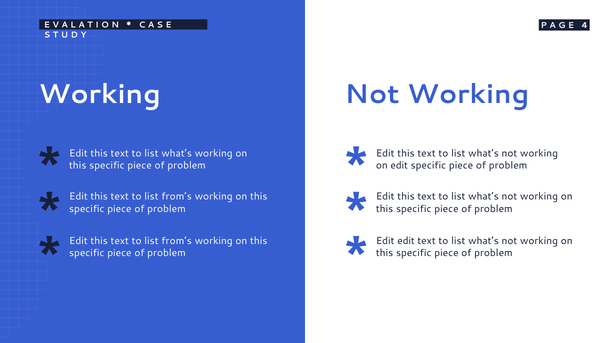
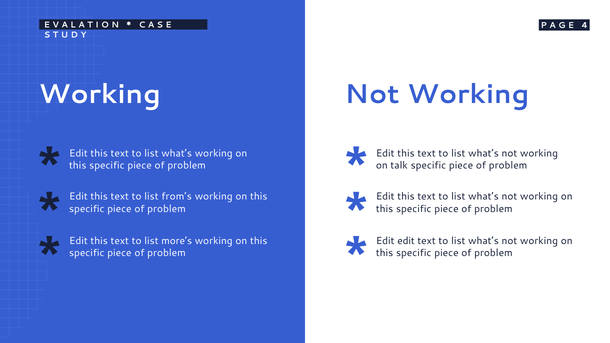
on edit: edit -> talk
from’s at (177, 241): from’s -> more’s
